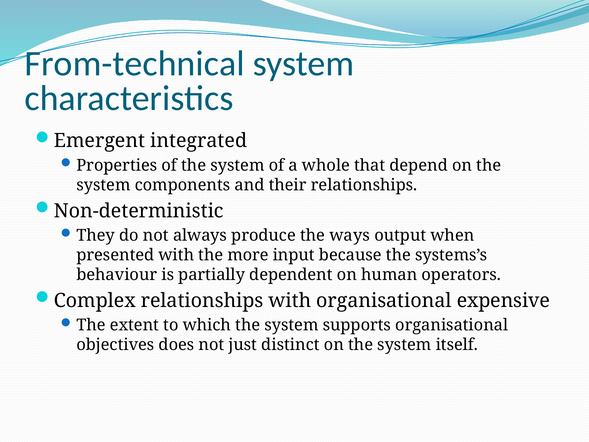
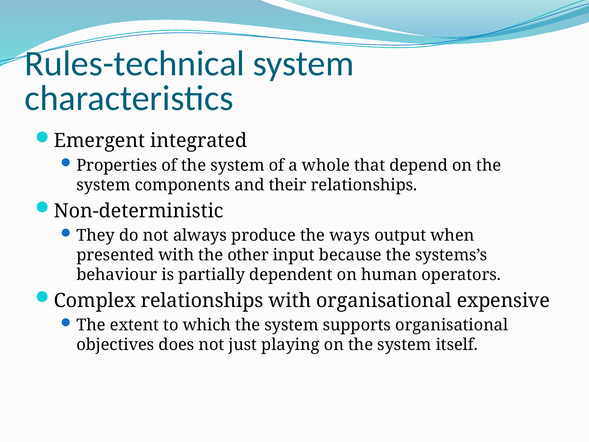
From-technical: From-technical -> Rules-technical
more: more -> other
distinct: distinct -> playing
